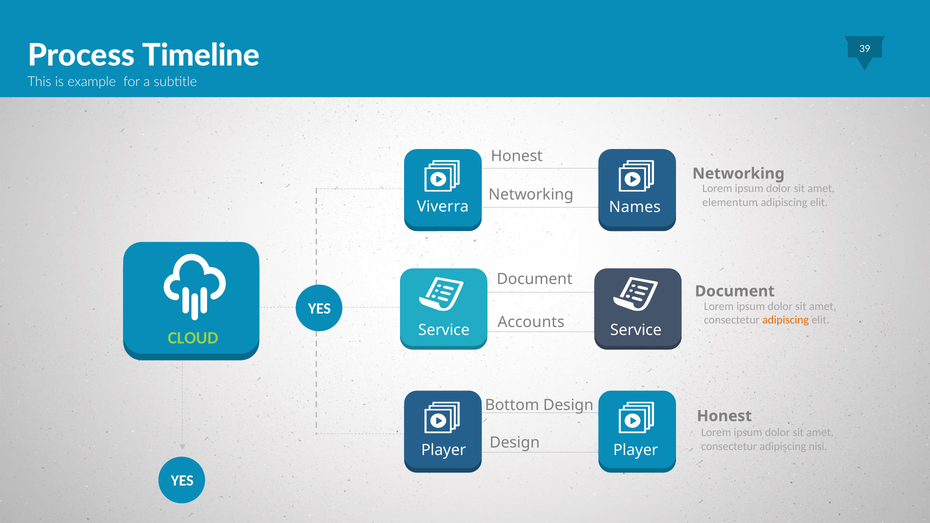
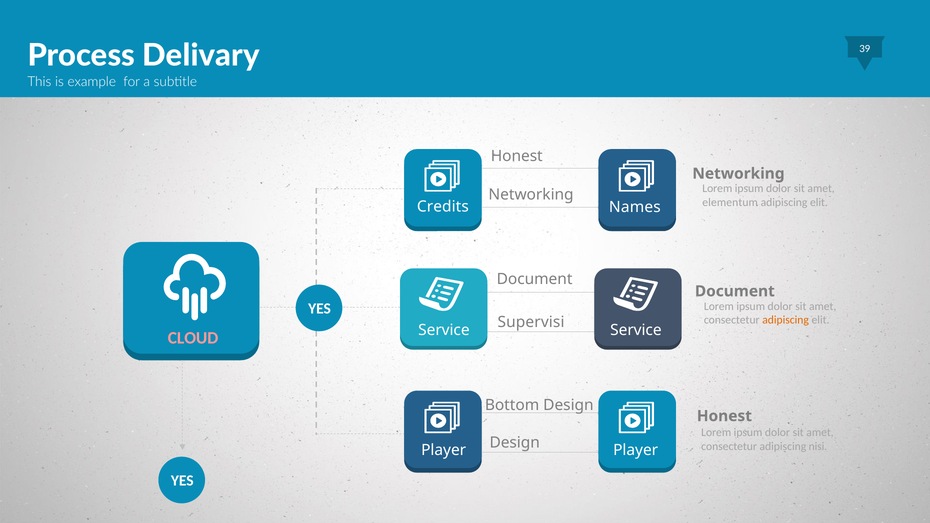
Timeline: Timeline -> Delivary
Viverra: Viverra -> Credits
Accounts: Accounts -> Supervisi
CLOUD colour: light green -> pink
